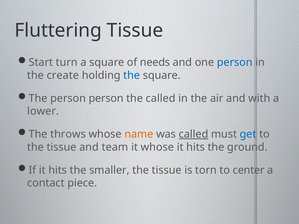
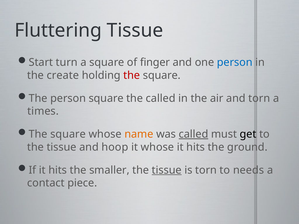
needs: needs -> finger
the at (132, 75) colour: blue -> red
person person: person -> square
and with: with -> torn
lower: lower -> times
throws at (68, 134): throws -> square
get colour: blue -> black
team: team -> hoop
tissue at (167, 170) underline: none -> present
center: center -> needs
